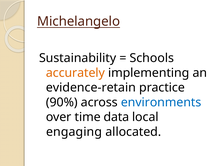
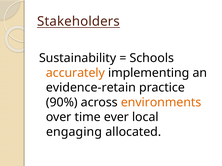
Michelangelo: Michelangelo -> Stakeholders
environments colour: blue -> orange
data: data -> ever
